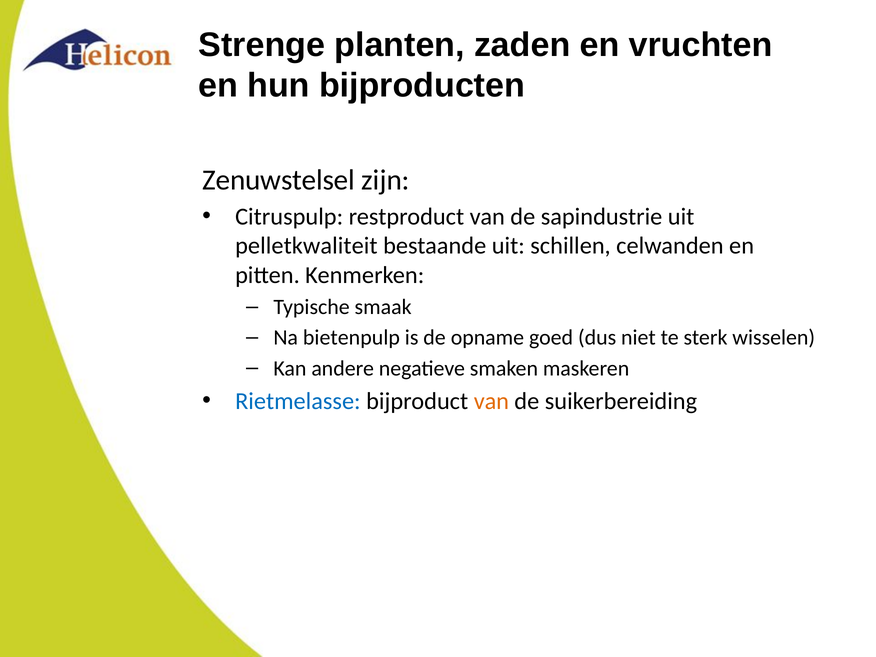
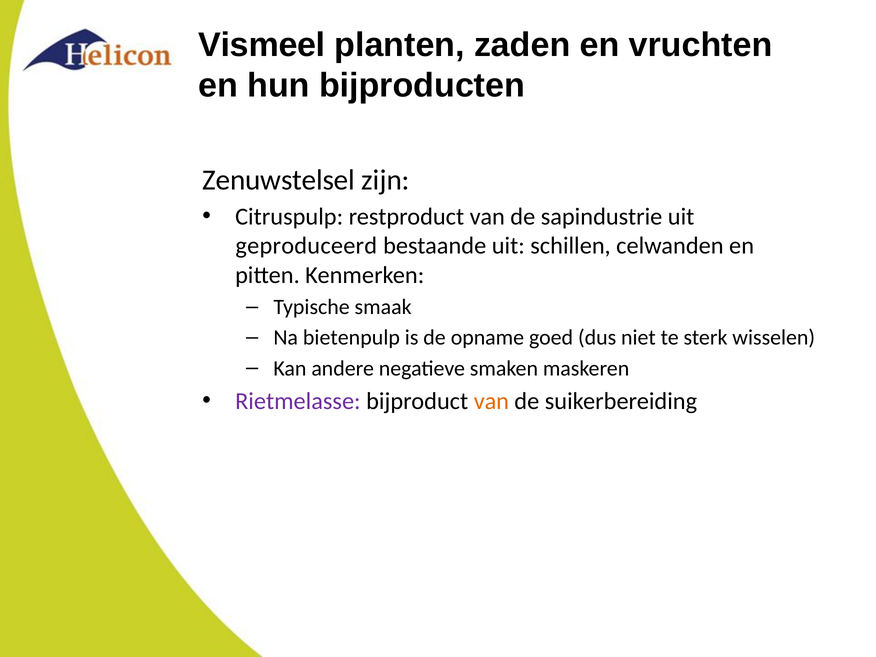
Strenge: Strenge -> Vismeel
pelletkwaliteit: pelletkwaliteit -> geproduceerd
Rietmelasse colour: blue -> purple
